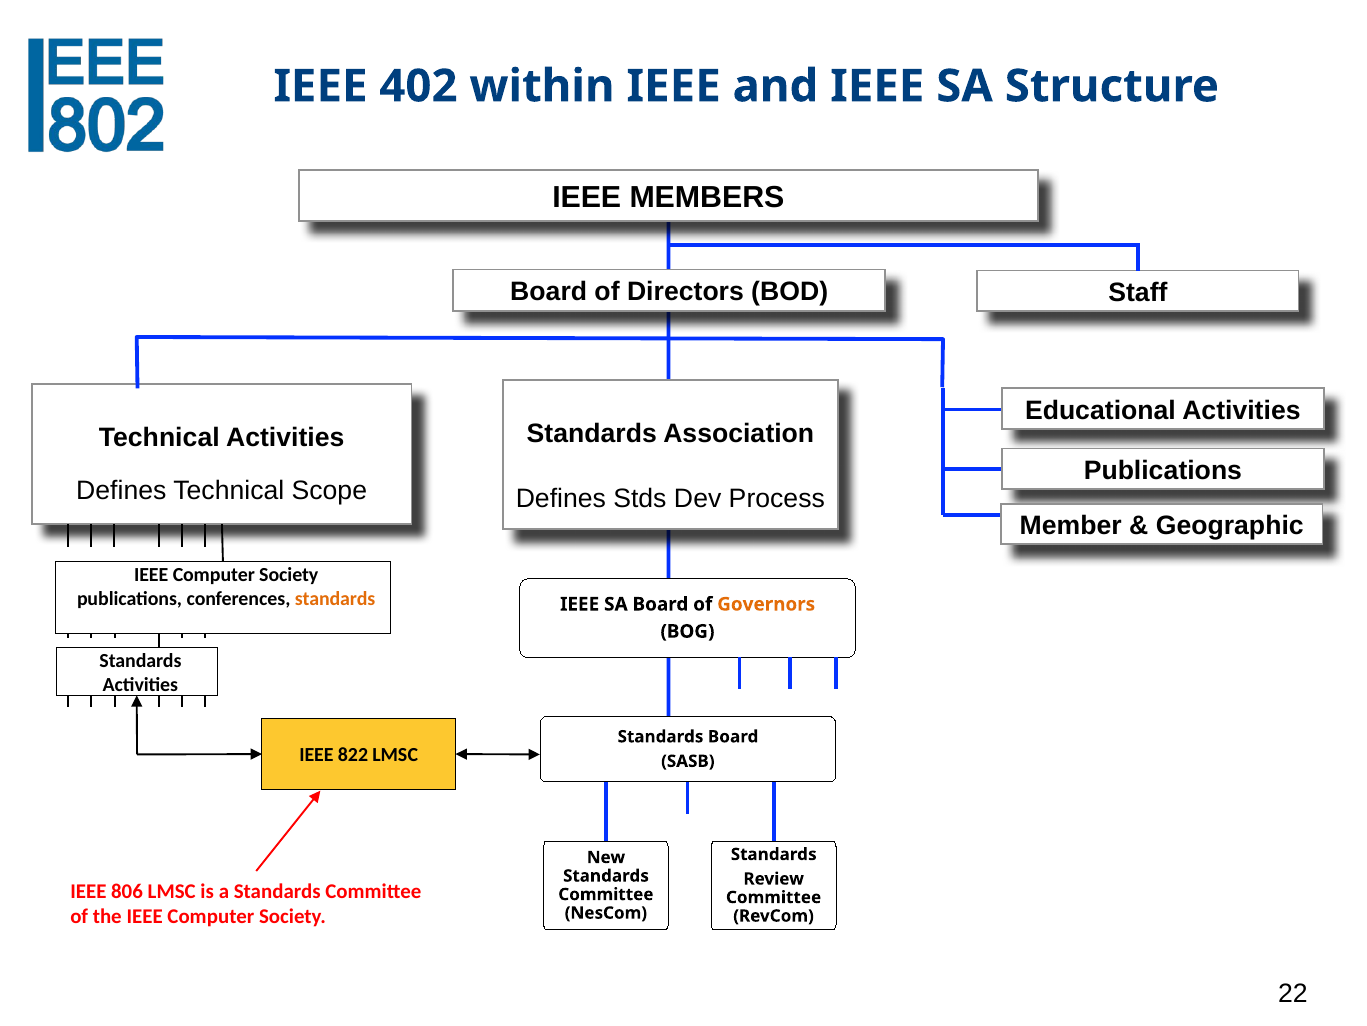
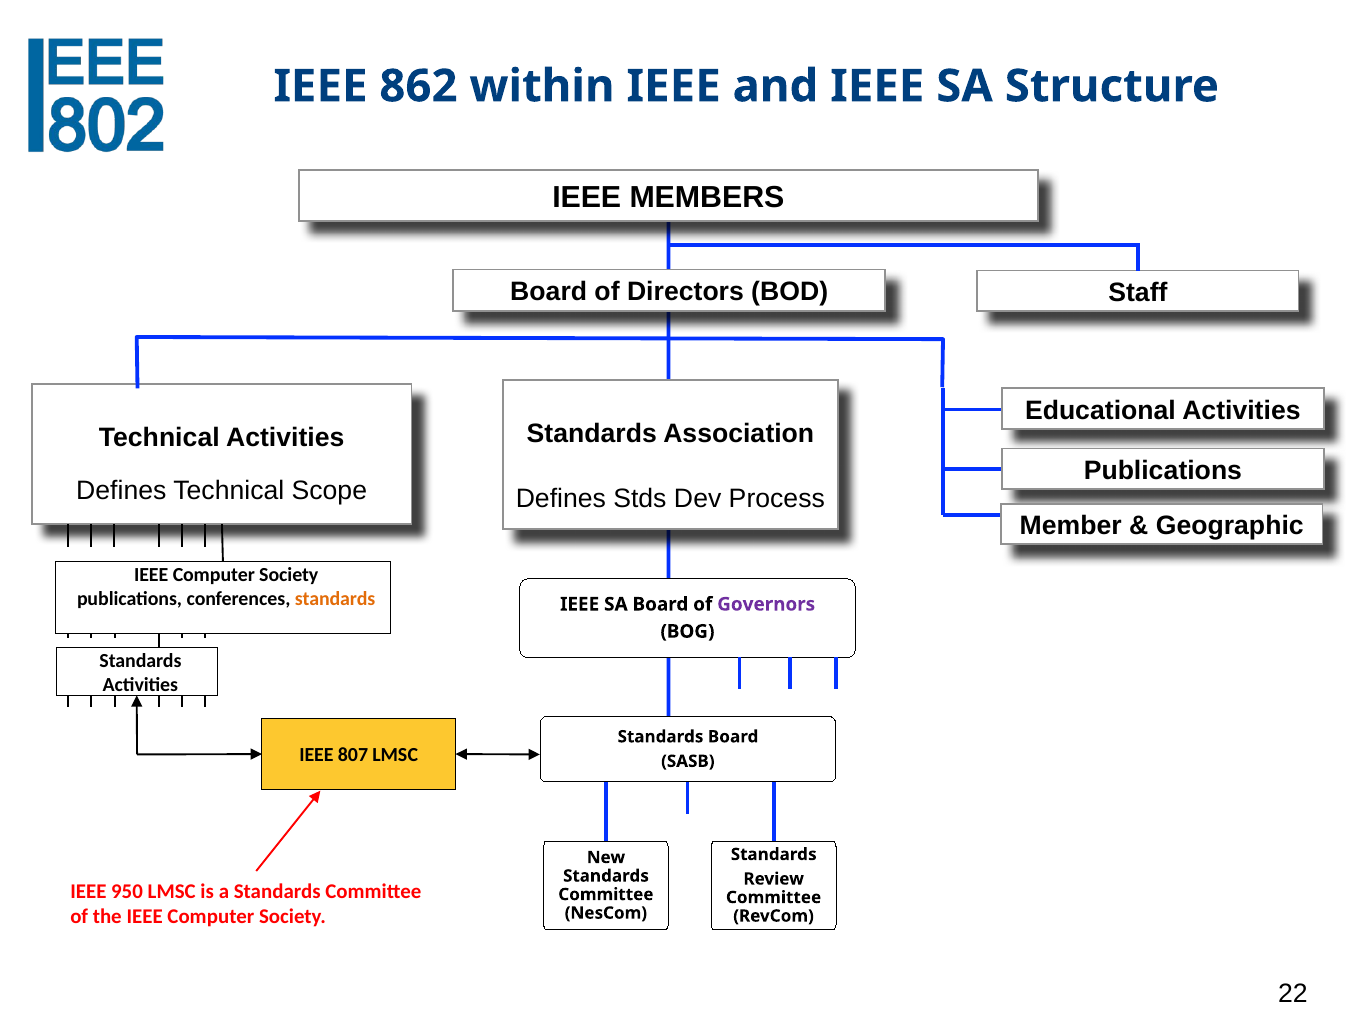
402: 402 -> 862
Governors colour: orange -> purple
822: 822 -> 807
806: 806 -> 950
